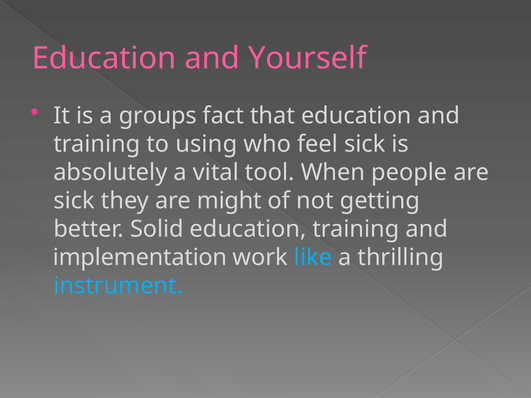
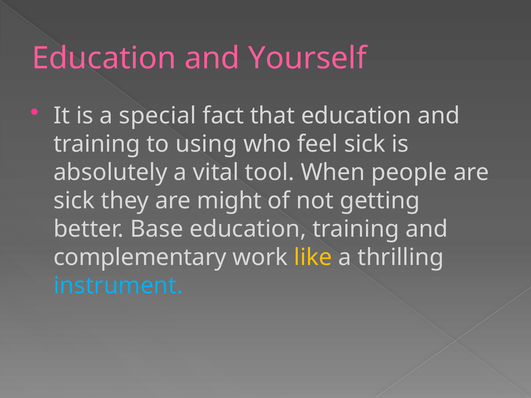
groups: groups -> special
Solid: Solid -> Base
implementation: implementation -> complementary
like colour: light blue -> yellow
